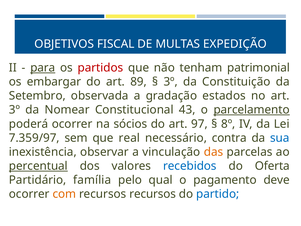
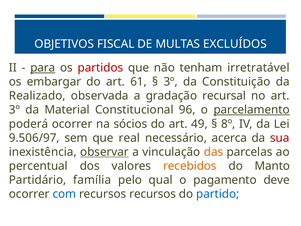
EXPEDIÇÃO: EXPEDIÇÃO -> EXCLUÍDOS
patrimonial: patrimonial -> irretratável
89: 89 -> 61
Setembro: Setembro -> Realizado
estados: estados -> recursal
Nomear: Nomear -> Material
43: 43 -> 96
97: 97 -> 49
7.359/97: 7.359/97 -> 9.506/97
contra: contra -> acerca
sua colour: blue -> red
observar underline: none -> present
percentual underline: present -> none
recebidos colour: blue -> orange
Oferta: Oferta -> Manto
com colour: orange -> blue
